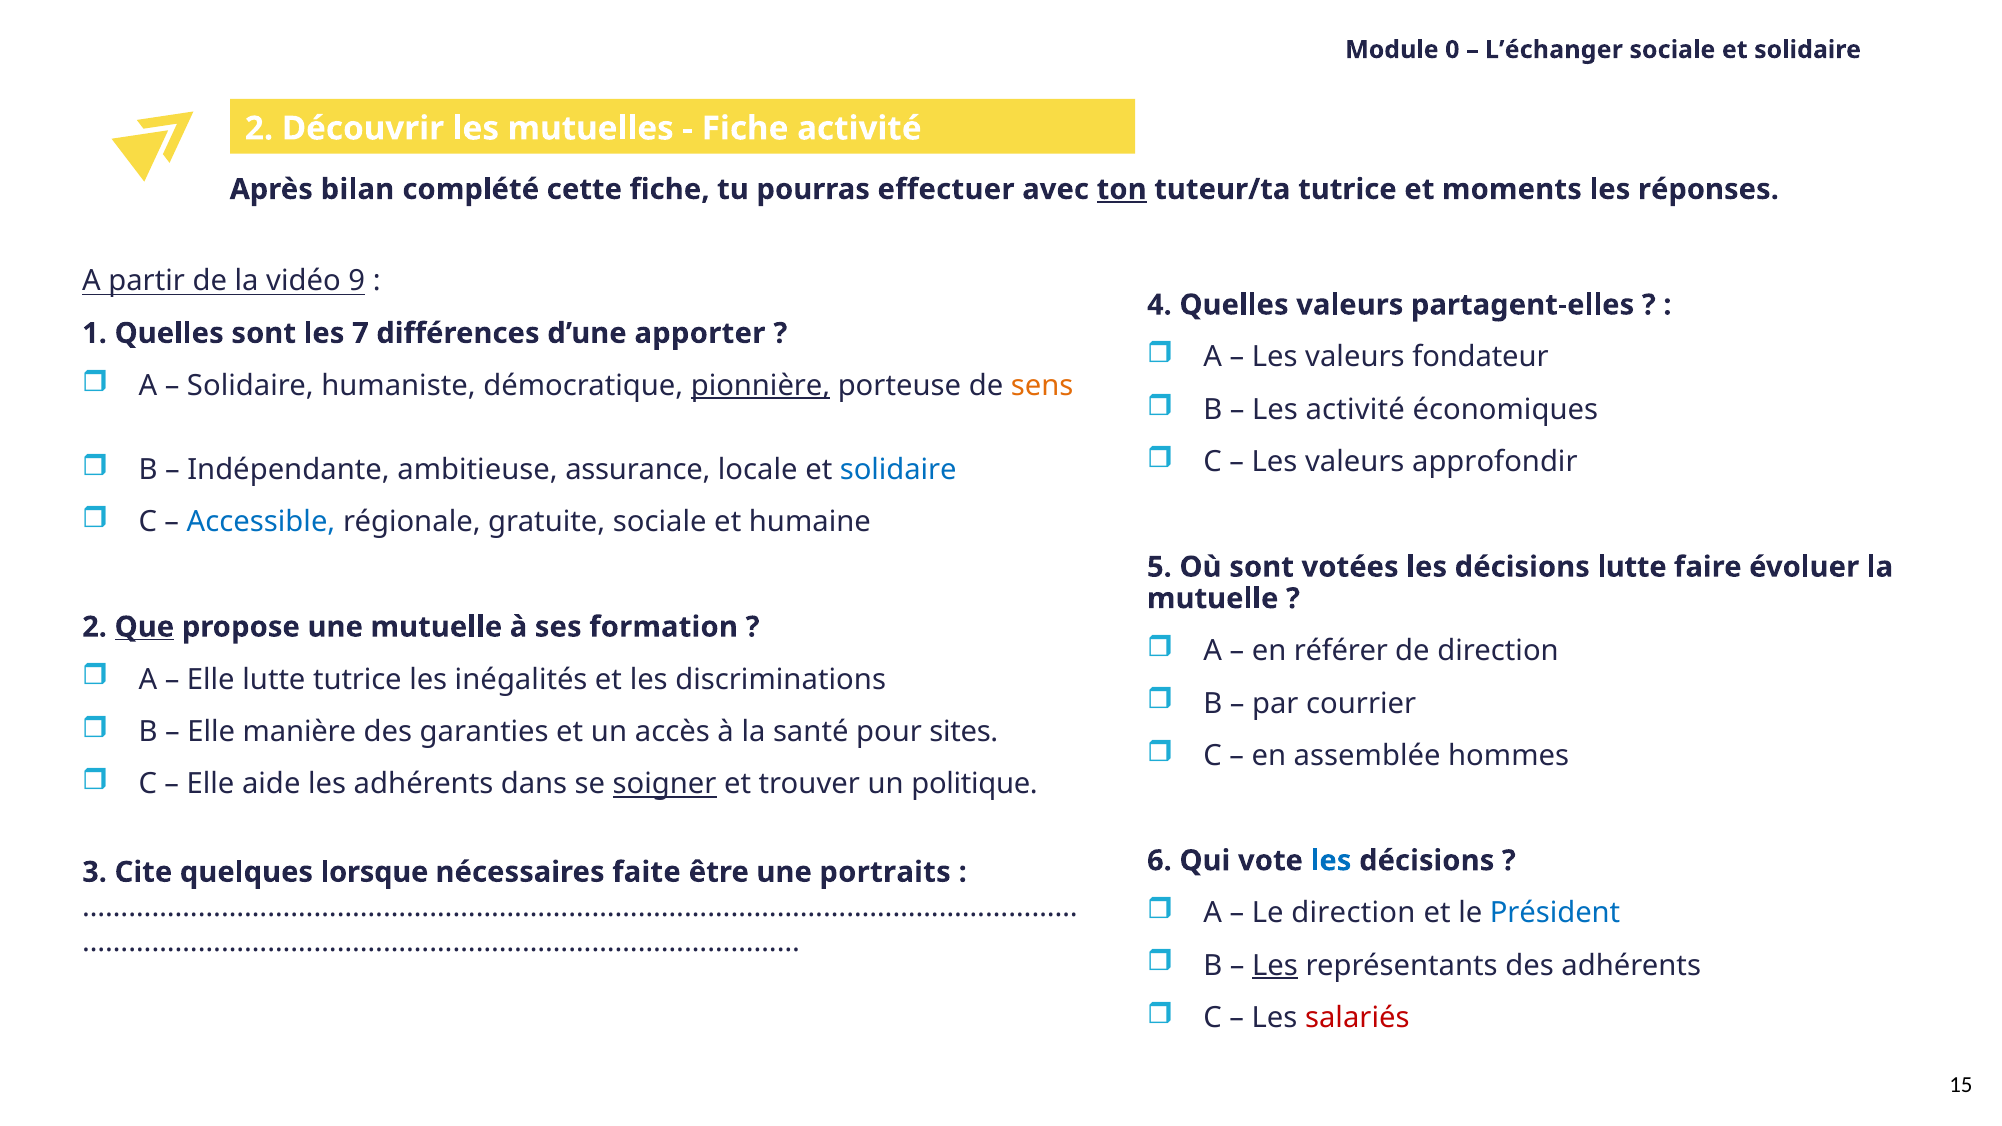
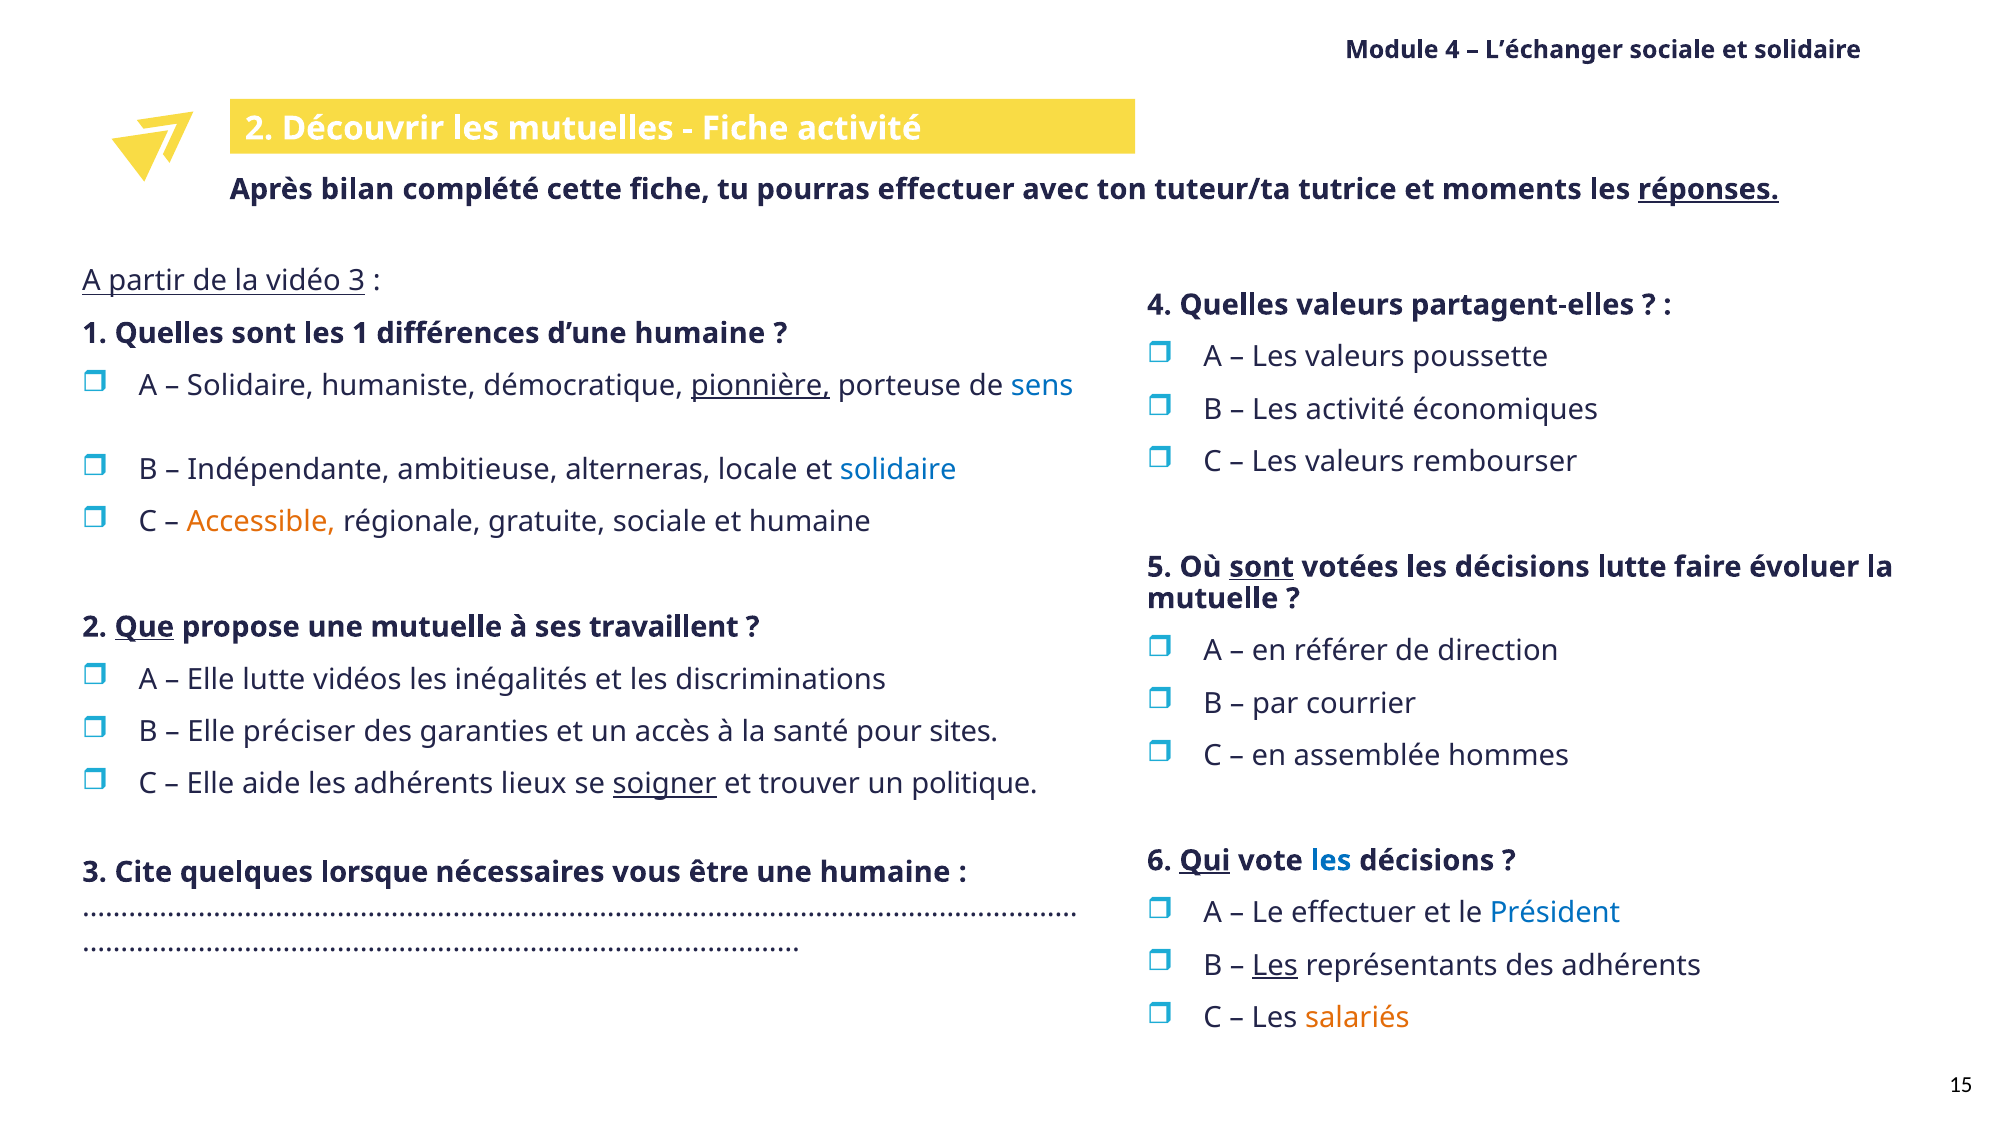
Module 0: 0 -> 4
ton underline: present -> none
réponses underline: none -> present
vidéo 9: 9 -> 3
les 7: 7 -> 1
d’une apporter: apporter -> humaine
fondateur: fondateur -> poussette
sens colour: orange -> blue
approfondir: approfondir -> rembourser
assurance: assurance -> alterneras
Accessible colour: blue -> orange
sont at (1262, 567) underline: none -> present
formation: formation -> travaillent
lutte tutrice: tutrice -> vidéos
manière: manière -> préciser
dans: dans -> lieux
Qui underline: none -> present
faite: faite -> vous
une portraits: portraits -> humaine
Le direction: direction -> effectuer
salariés colour: red -> orange
